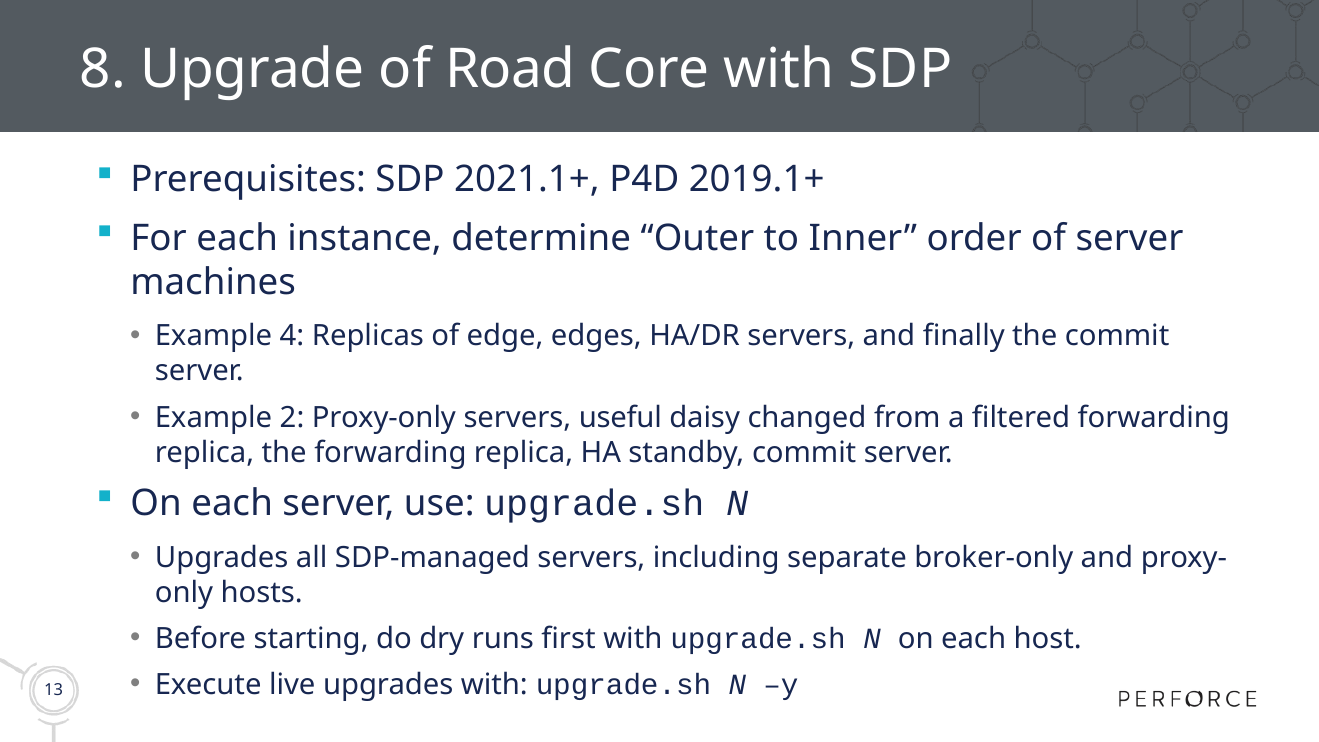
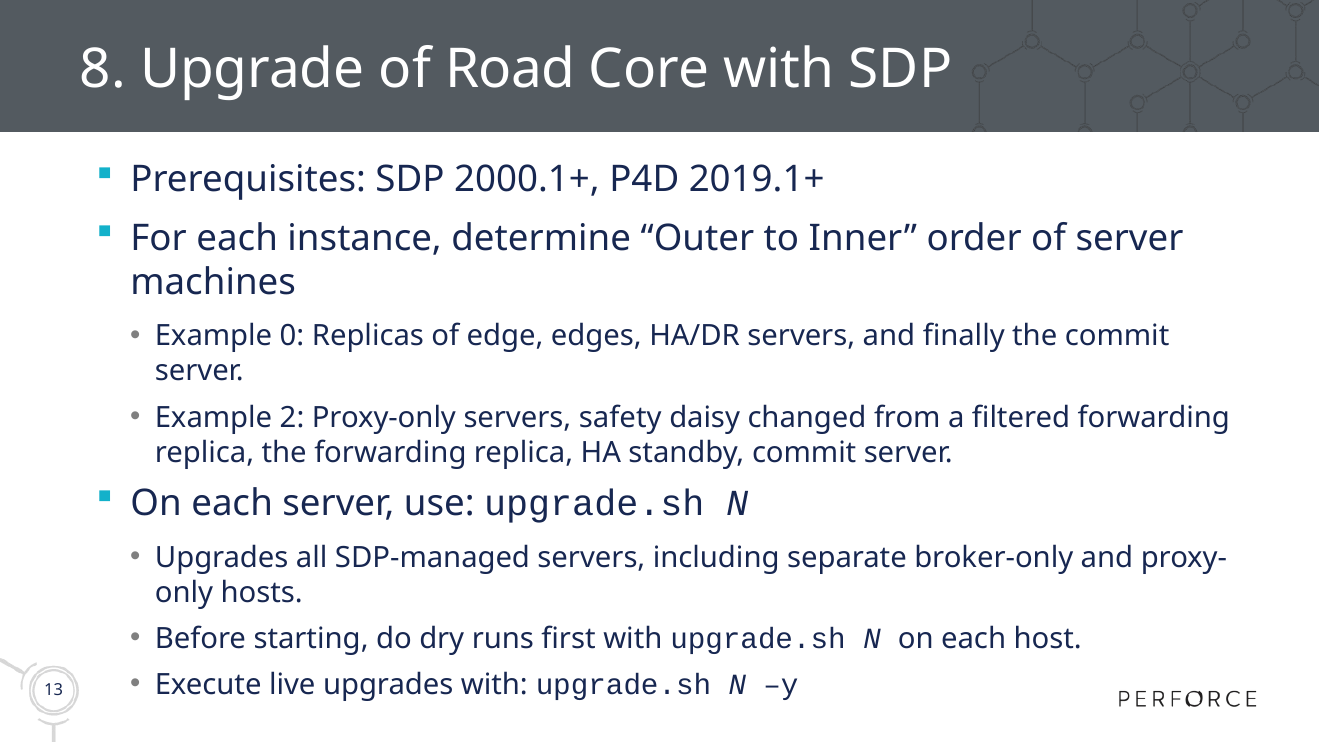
2021.1+: 2021.1+ -> 2000.1+
4: 4 -> 0
useful: useful -> safety
